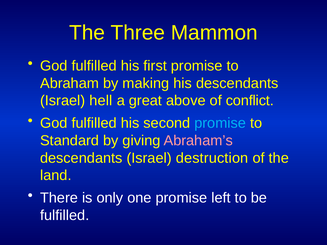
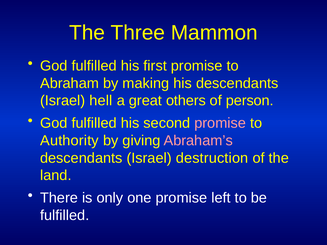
above: above -> others
conflict: conflict -> person
promise at (220, 123) colour: light blue -> pink
Standard: Standard -> Authority
